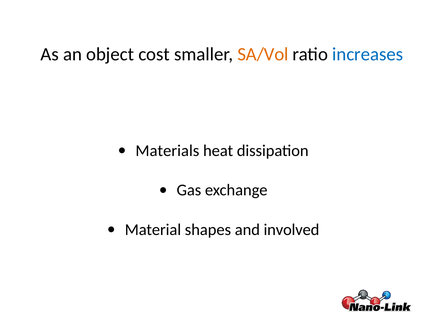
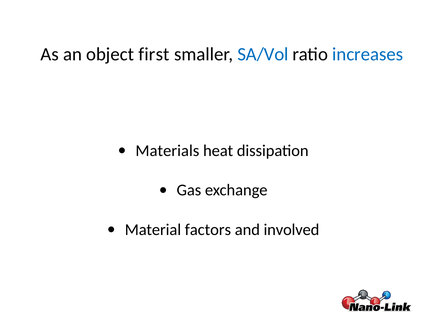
cost: cost -> first
SA/Vol colour: orange -> blue
shapes: shapes -> factors
